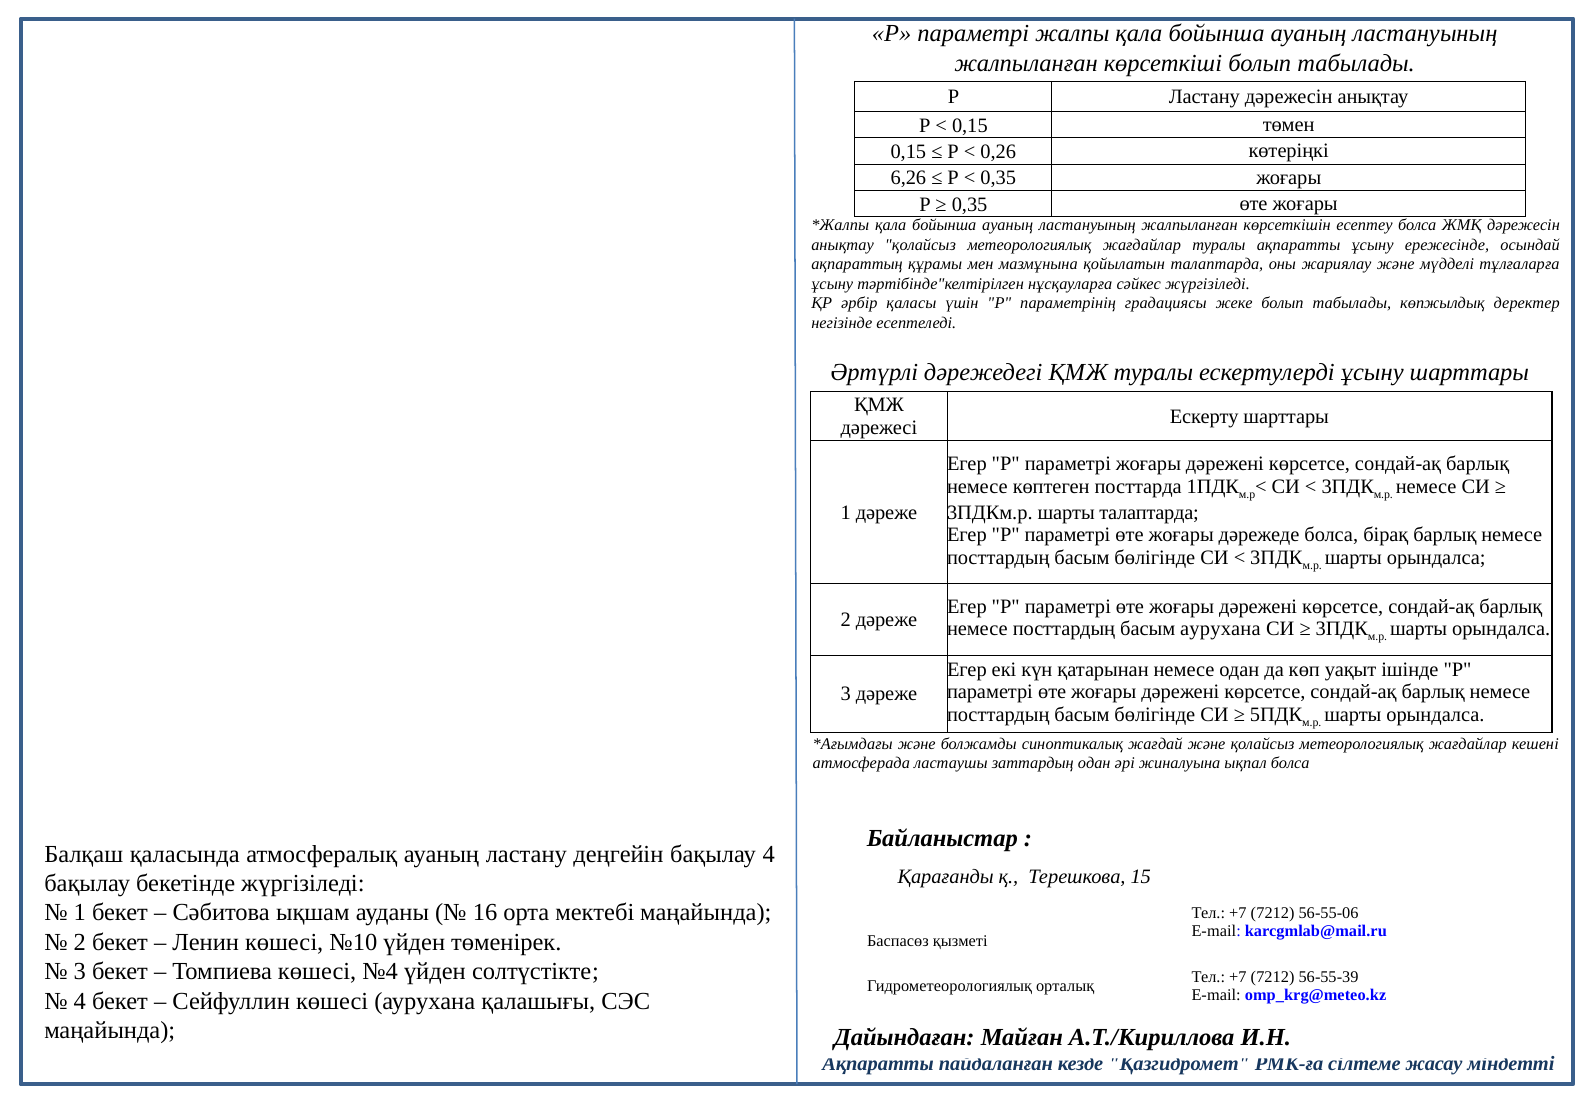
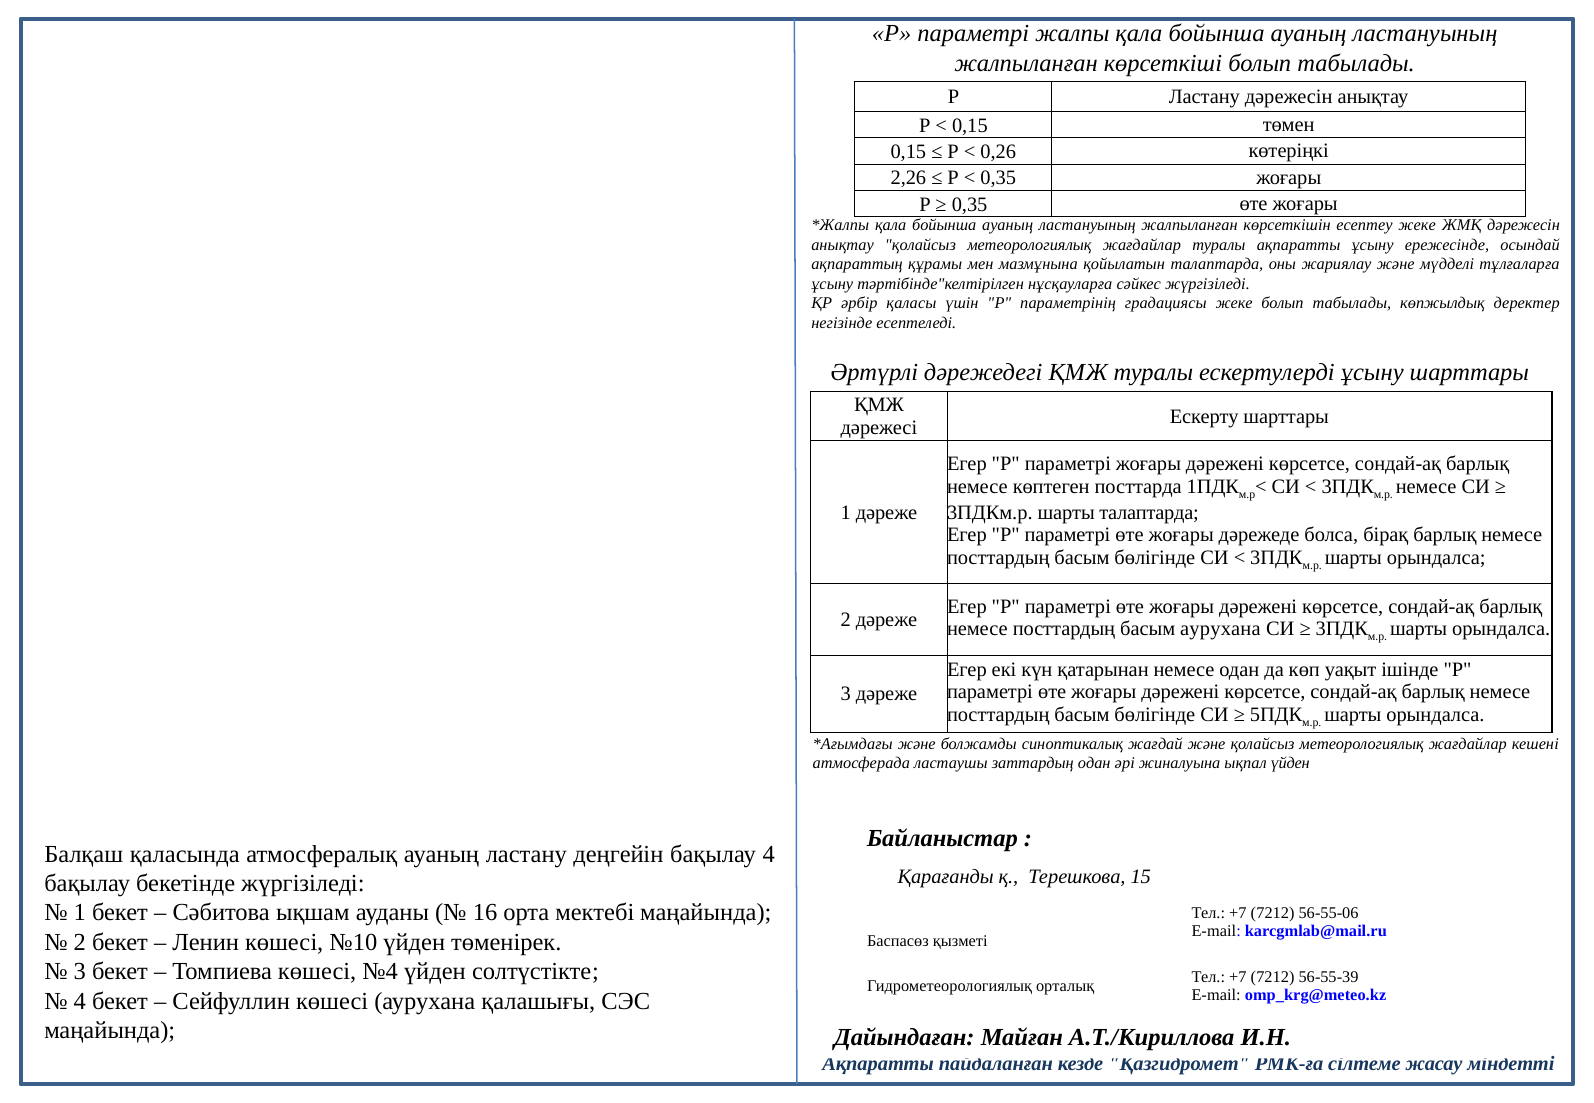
6,26: 6,26 -> 2,26
есептеу болса: болса -> жеке
ықпал болса: болса -> үйден
